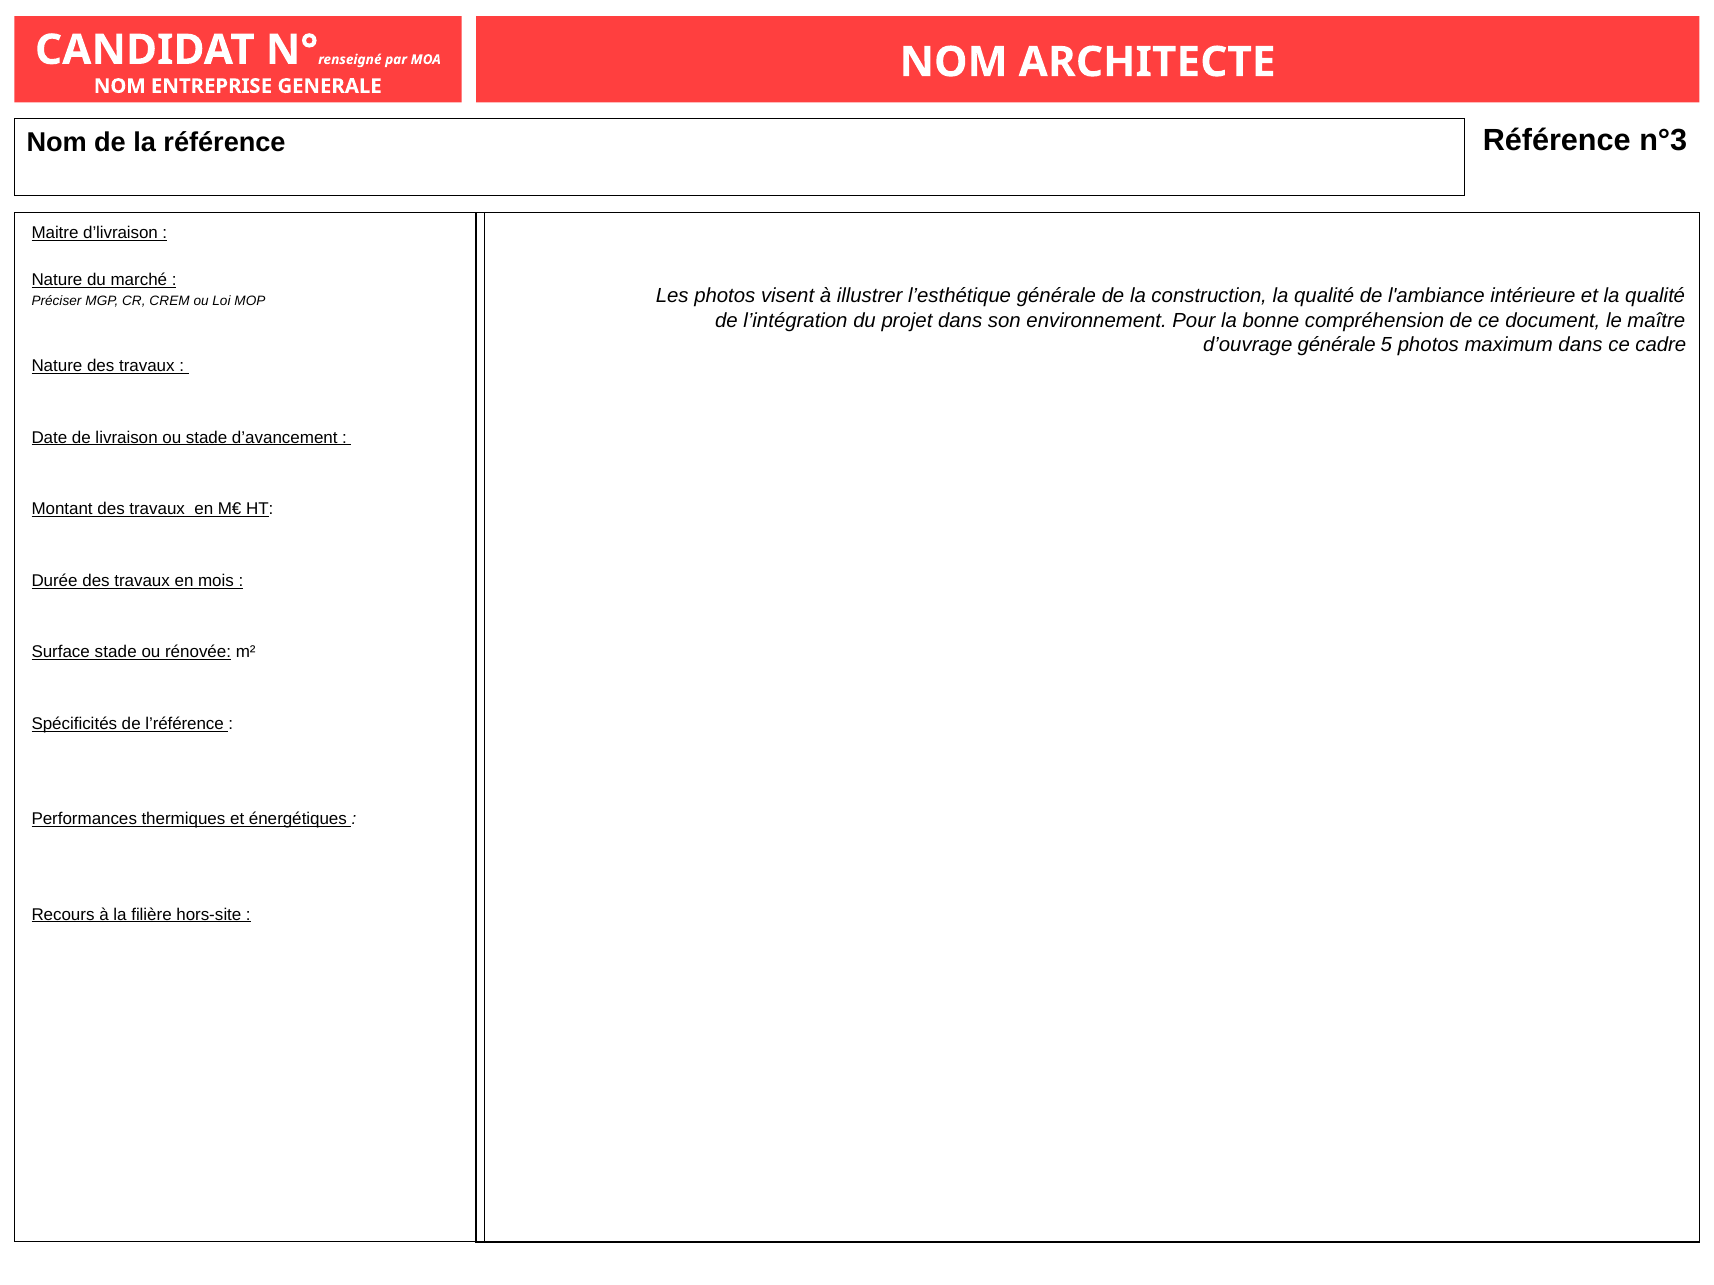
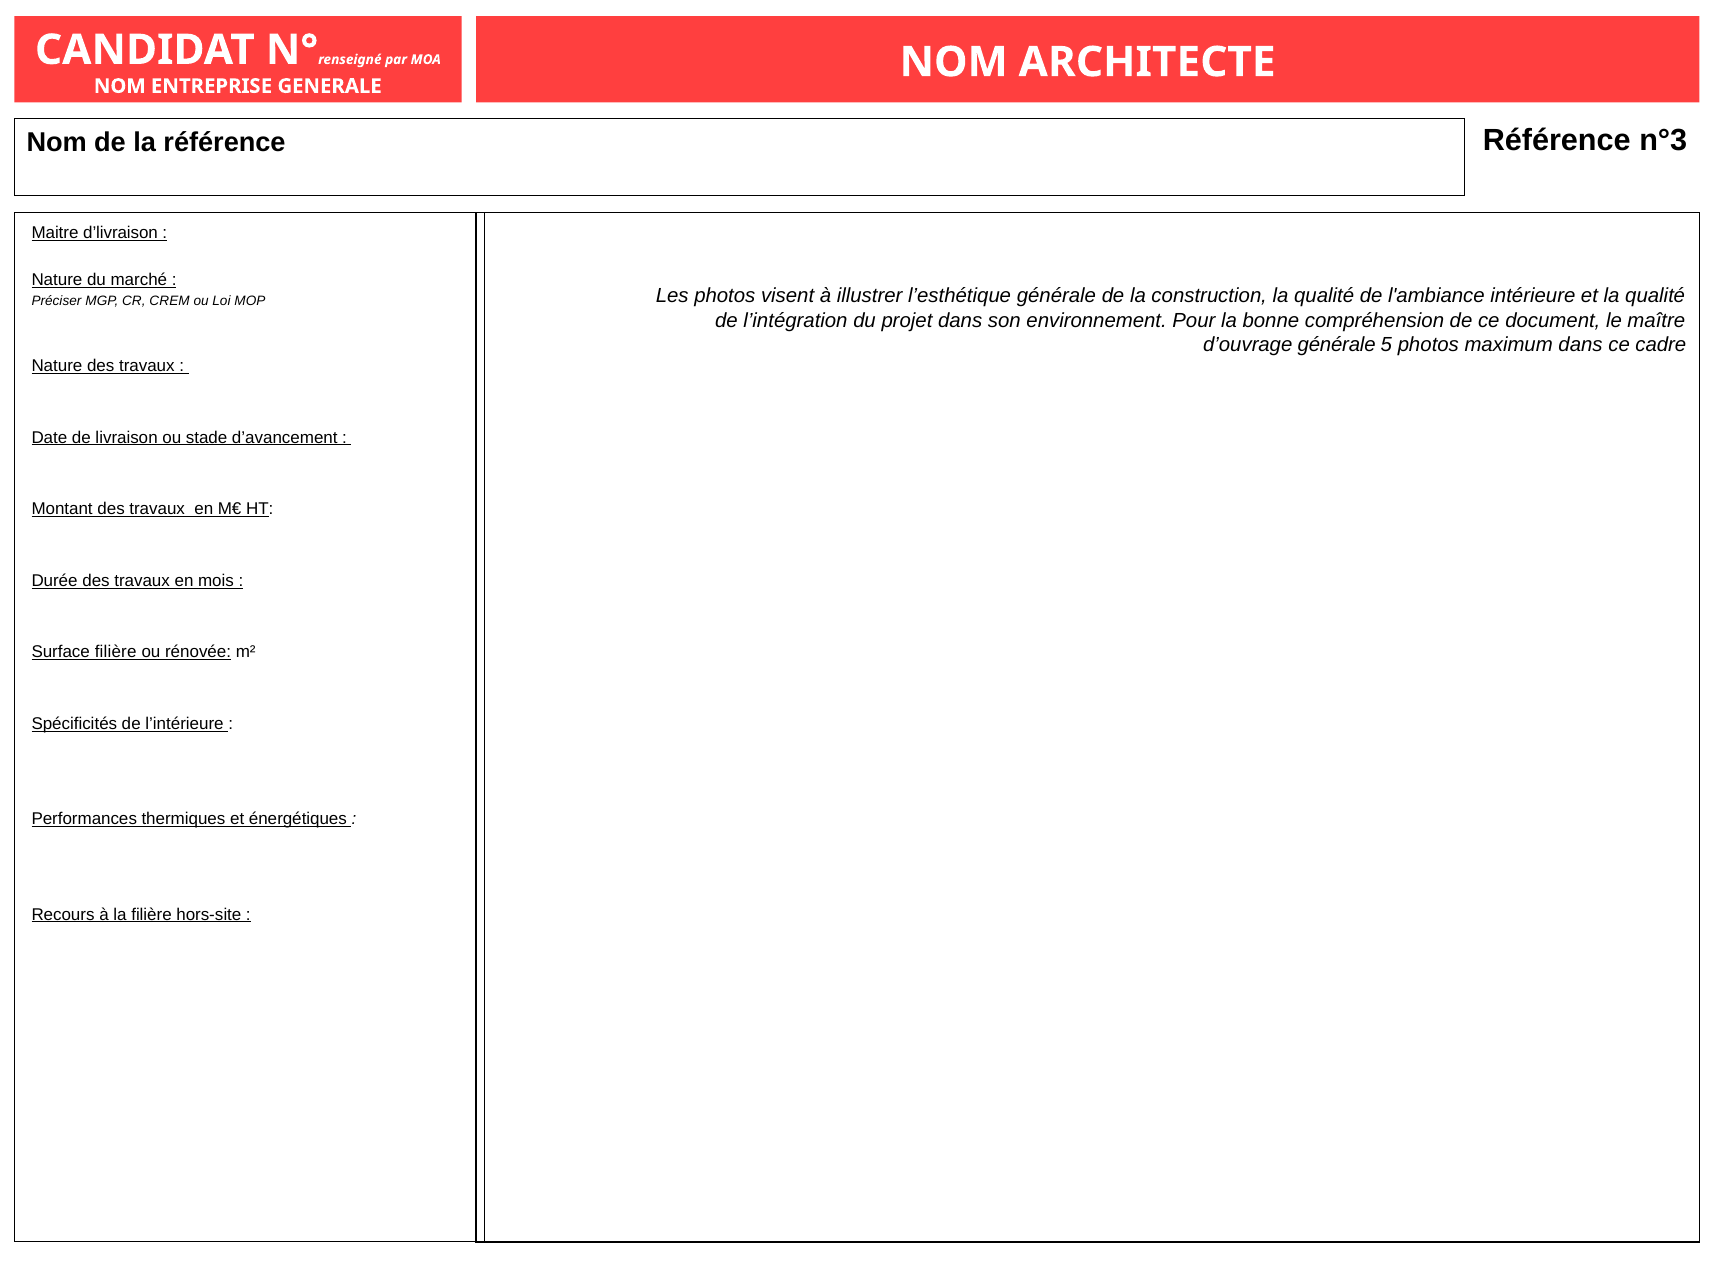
Surface stade: stade -> filière
l’référence: l’référence -> l’intérieure
